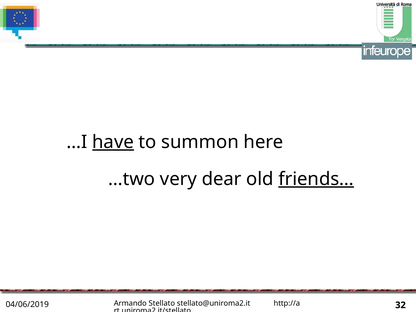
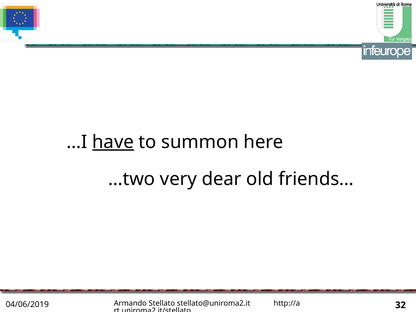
friends… underline: present -> none
